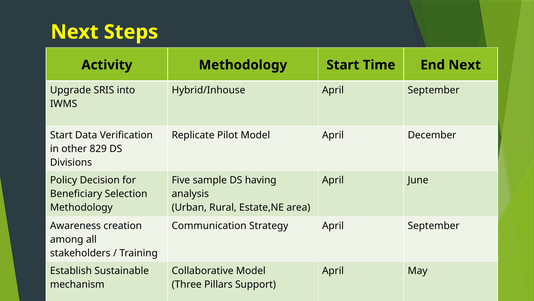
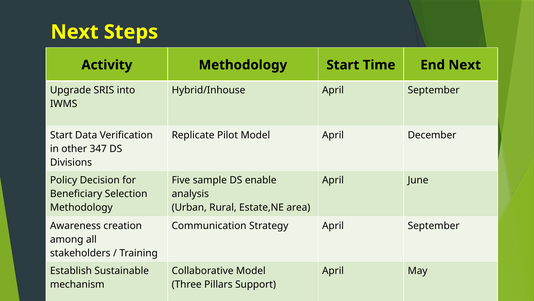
829: 829 -> 347
having: having -> enable
